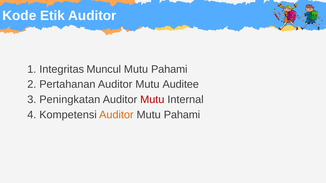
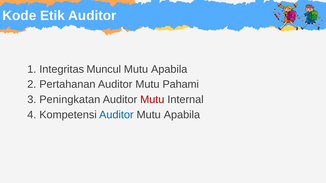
Pahami at (169, 69): Pahami -> Apabila
Auditee: Auditee -> Pahami
Auditor at (116, 115) colour: orange -> blue
Pahami at (182, 115): Pahami -> Apabila
